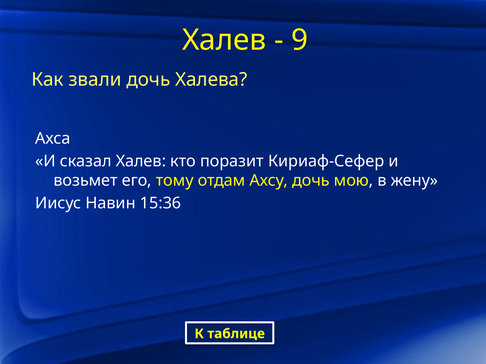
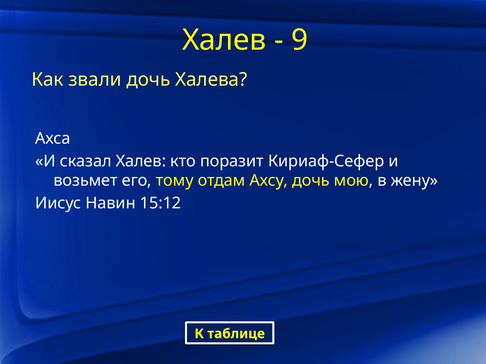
15:36: 15:36 -> 15:12
